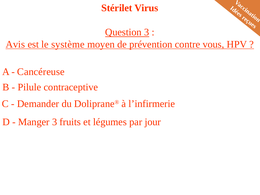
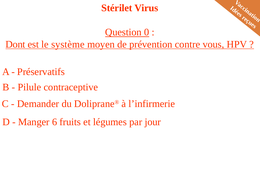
Question 3: 3 -> 0
Avis: Avis -> Dont
Cancéreuse: Cancéreuse -> Préservatifs
Manger 3: 3 -> 6
